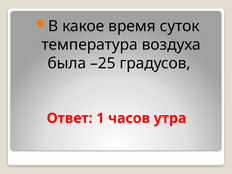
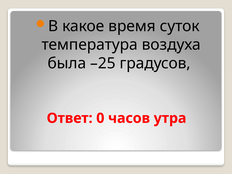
1: 1 -> 0
